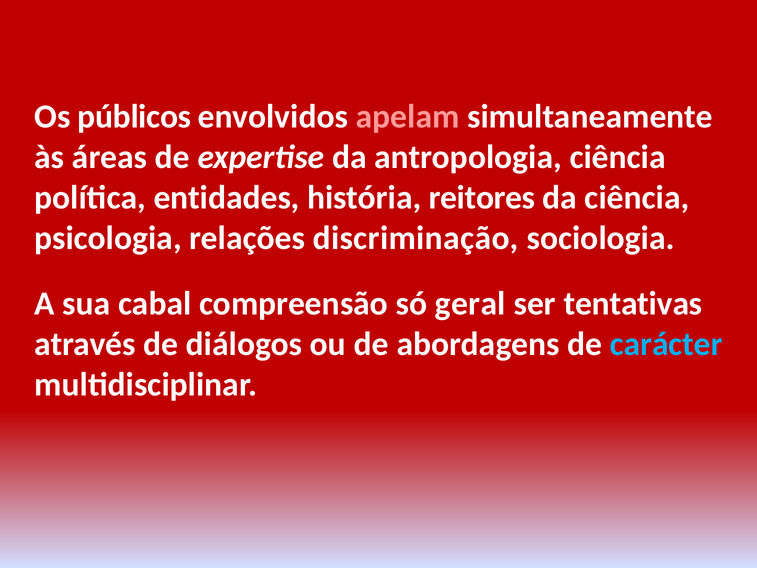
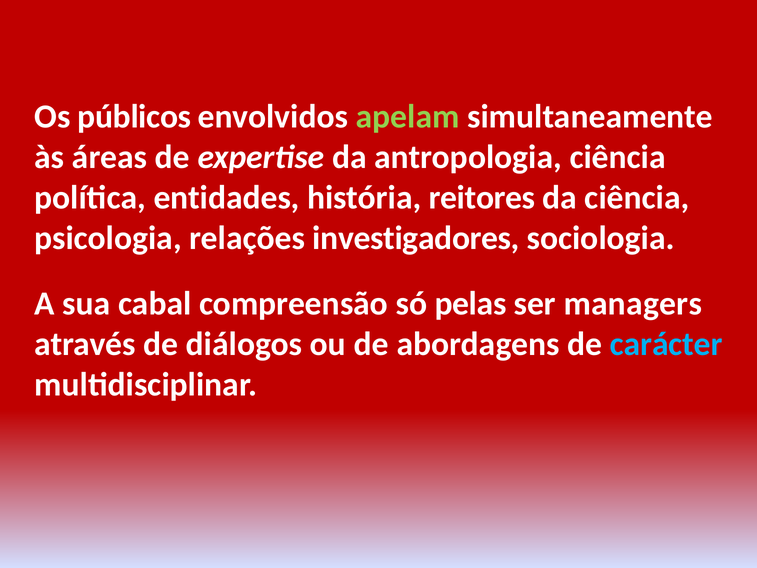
apelam colour: pink -> light green
discriminação: discriminação -> investigadores
geral: geral -> pelas
tentativas: tentativas -> managers
